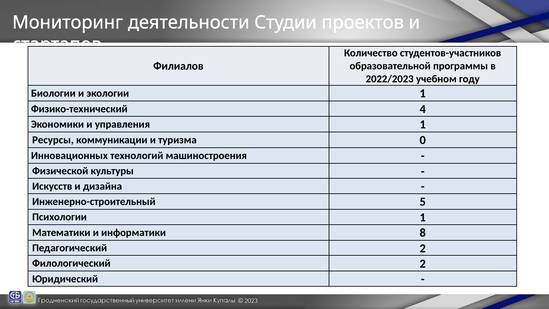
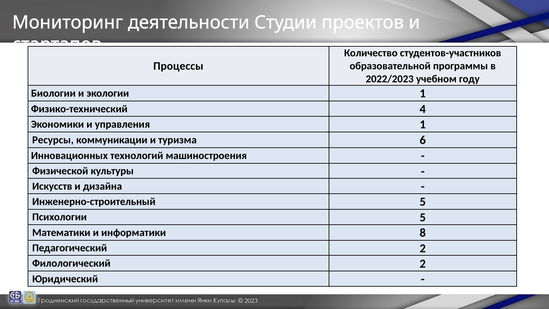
Филиалов: Филиалов -> Процессы
0: 0 -> 6
Психологии 1: 1 -> 5
